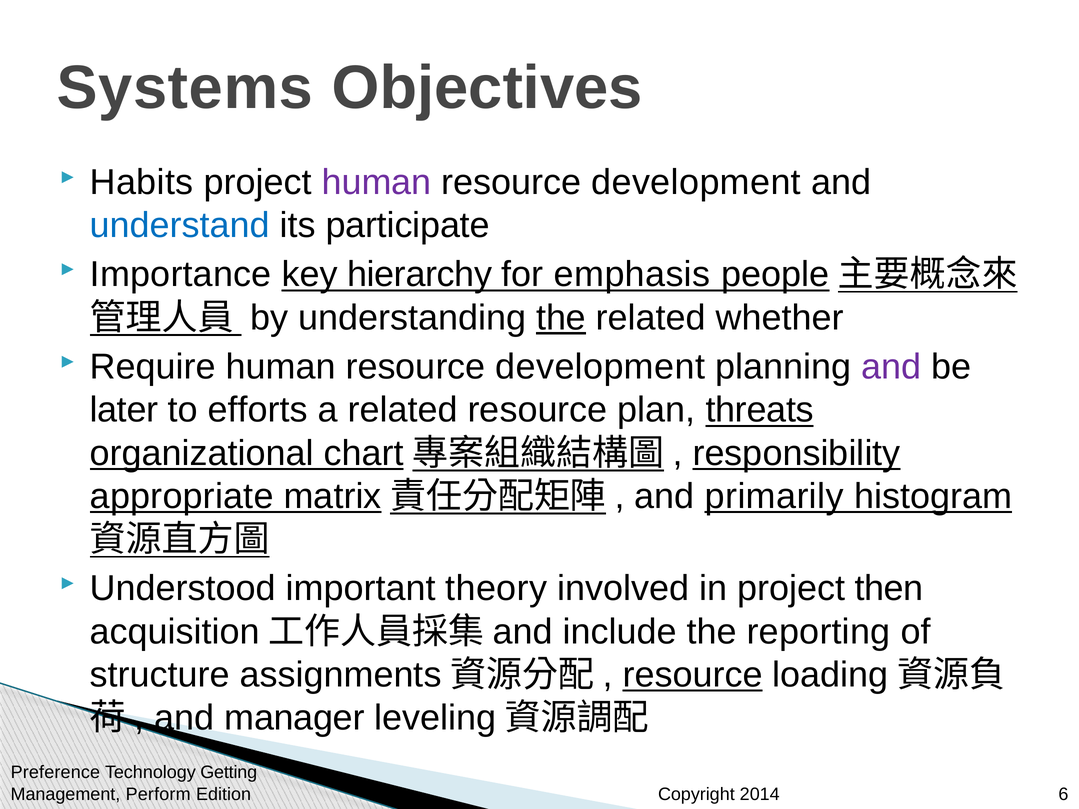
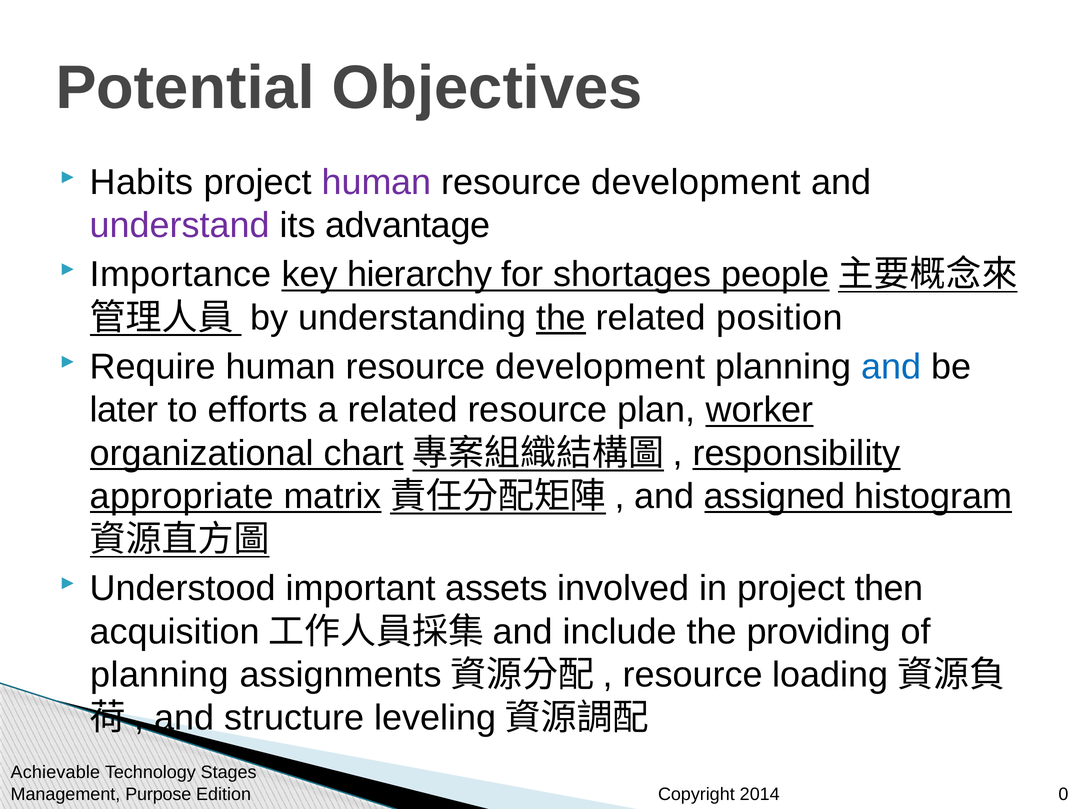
Systems: Systems -> Potential
understand colour: blue -> purple
participate: participate -> advantage
emphasis: emphasis -> shortages
whether: whether -> position
and at (891, 367) colour: purple -> blue
threats: threats -> worker
primarily: primarily -> assigned
theory: theory -> assets
reporting: reporting -> providing
structure at (160, 675): structure -> planning
resource at (693, 675) underline: present -> none
manager: manager -> structure
Preference: Preference -> Achievable
Getting: Getting -> Stages
Perform: Perform -> Purpose
6: 6 -> 0
